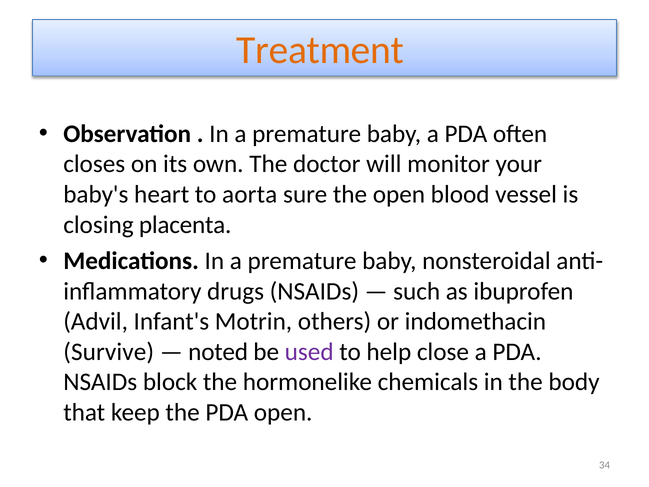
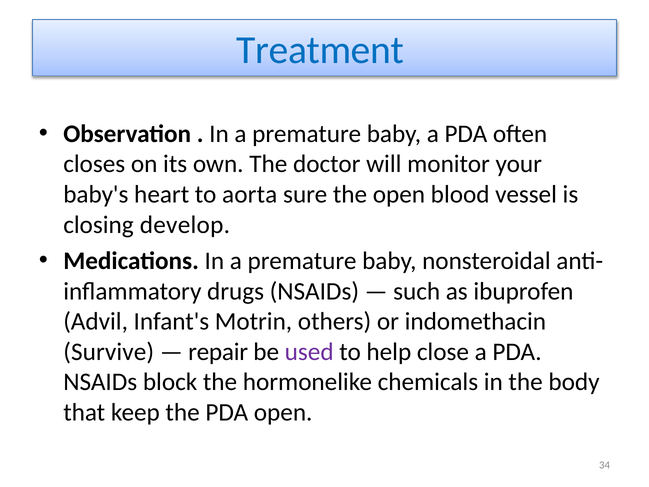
Treatment colour: orange -> blue
placenta: placenta -> develop
noted: noted -> repair
